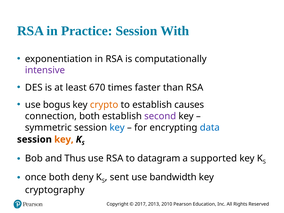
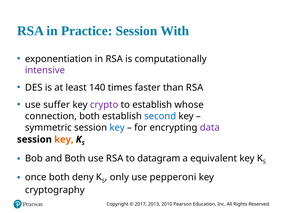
670: 670 -> 140
bogus: bogus -> suffer
crypto colour: orange -> purple
causes: causes -> whose
second colour: purple -> blue
data colour: blue -> purple
and Thus: Thus -> Both
supported: supported -> equivalent
sent: sent -> only
bandwidth: bandwidth -> pepperoni
